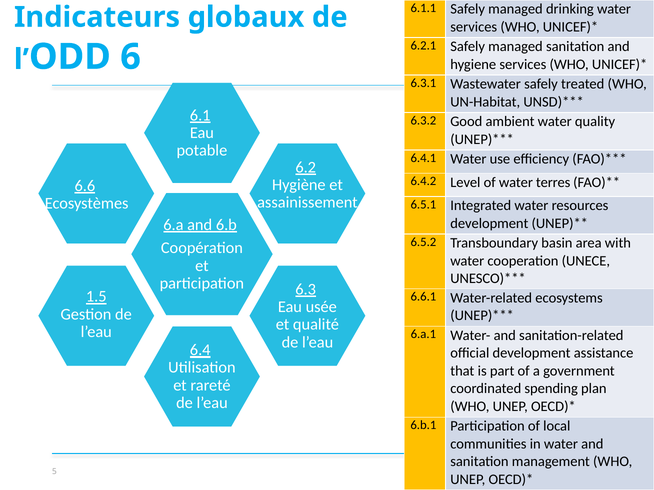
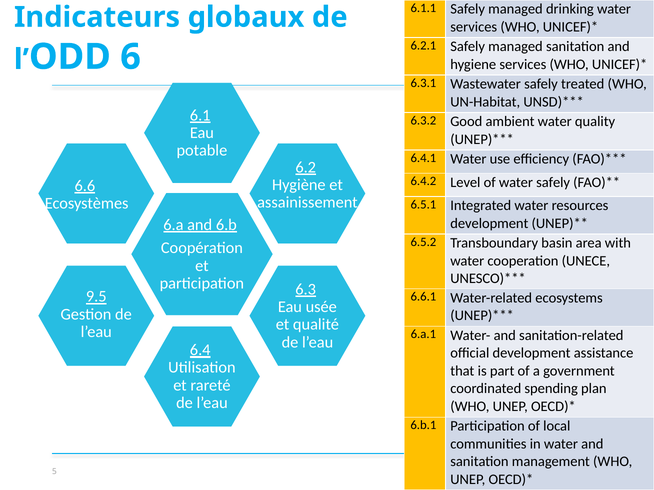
water terres: terres -> safely
1.5: 1.5 -> 9.5
